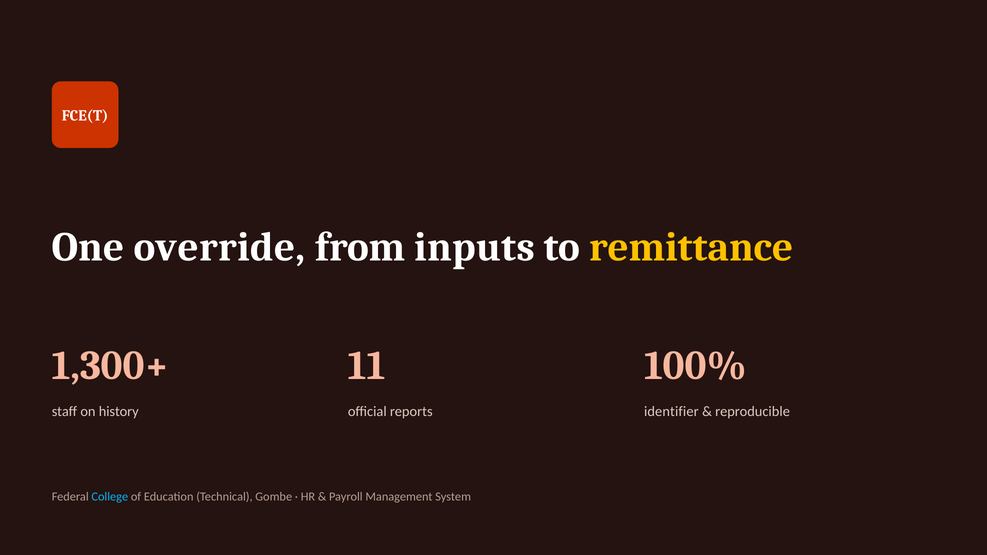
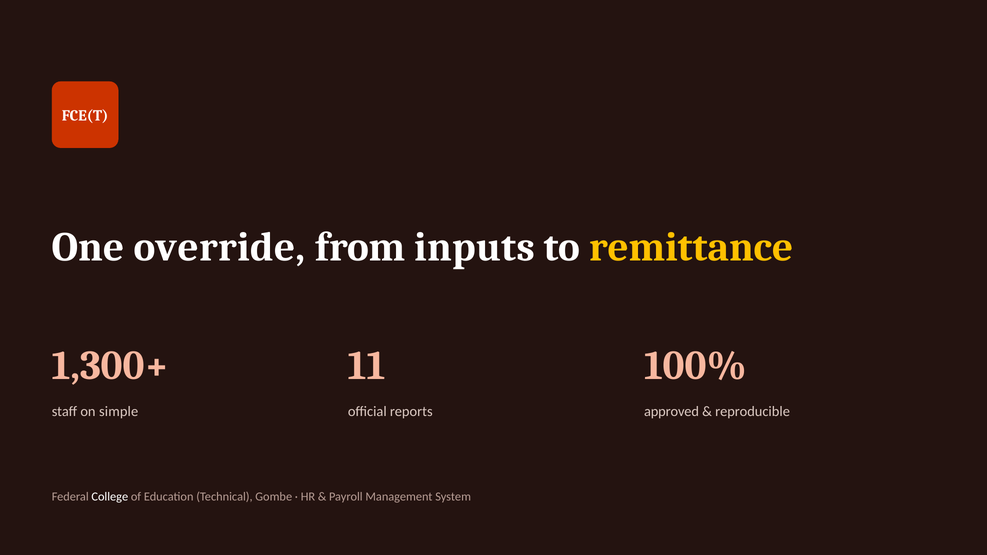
history: history -> simple
identifier: identifier -> approved
College colour: light blue -> white
